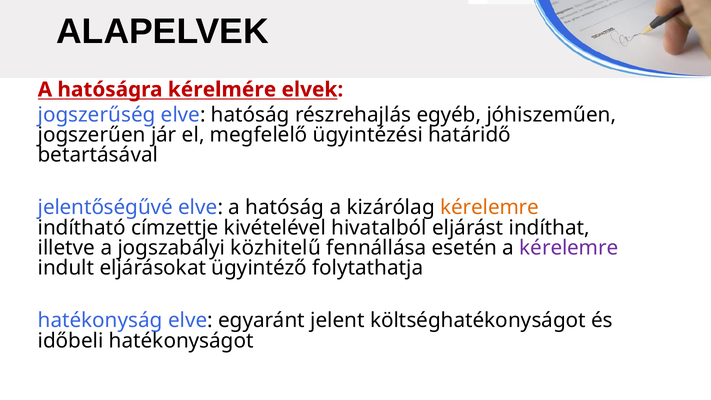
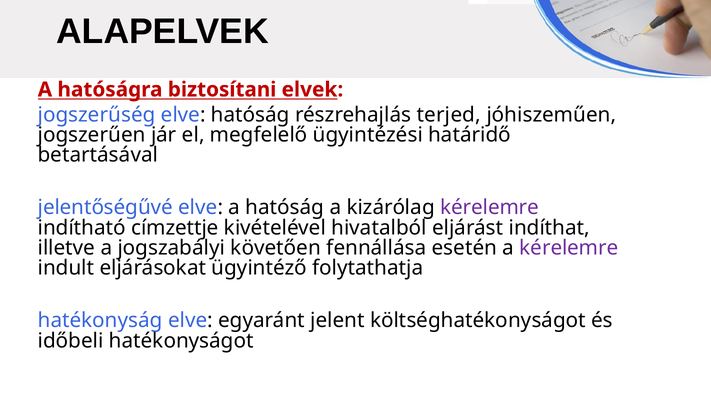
kérelmére: kérelmére -> biztosítani
egyéb: egyéb -> terjed
kérelemre at (490, 208) colour: orange -> purple
közhitelű: közhitelű -> követően
